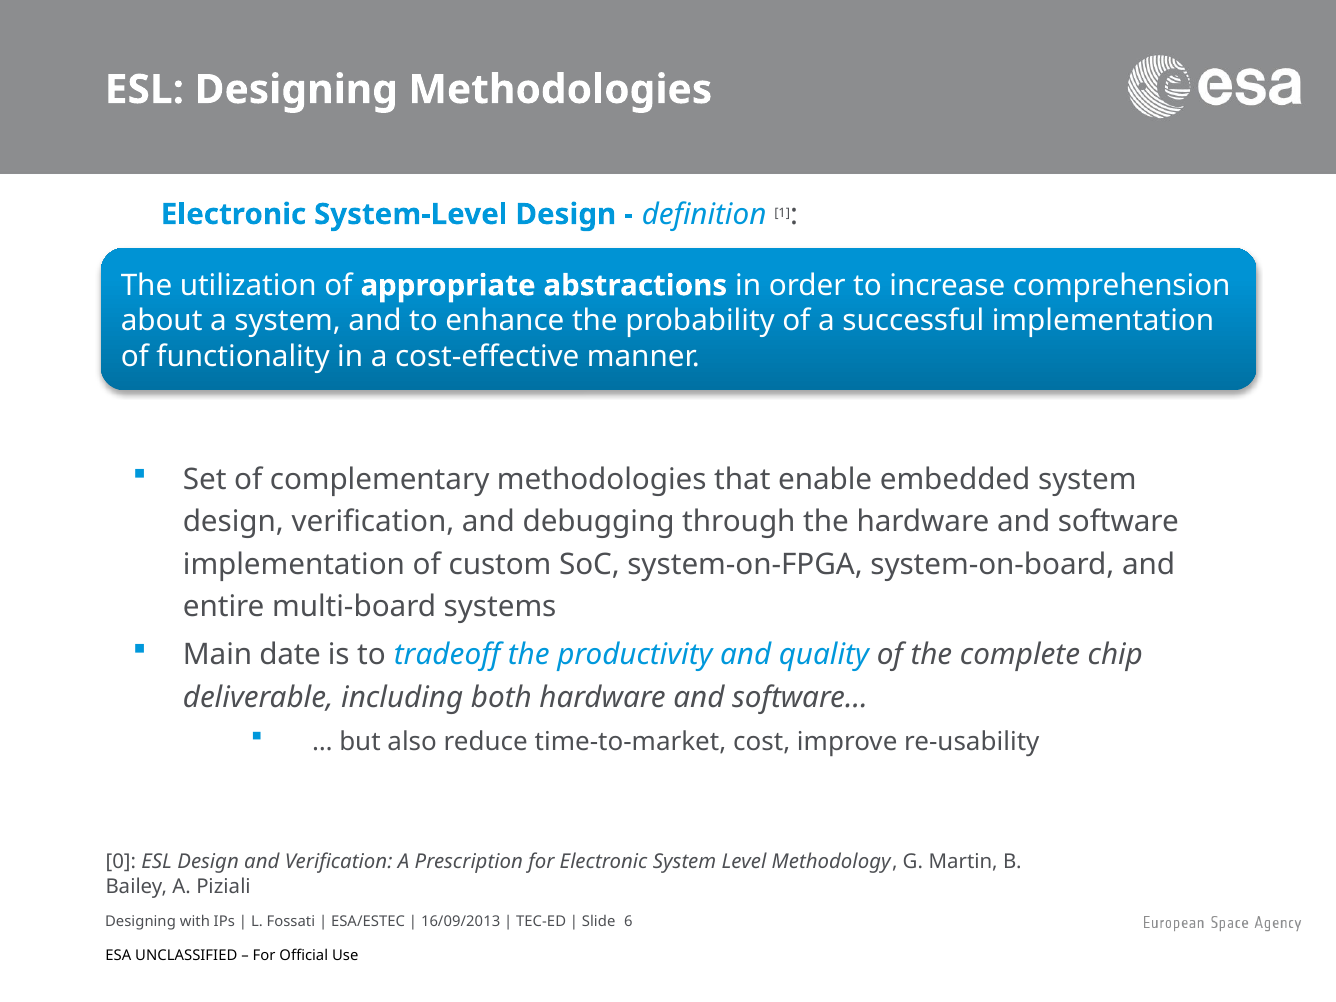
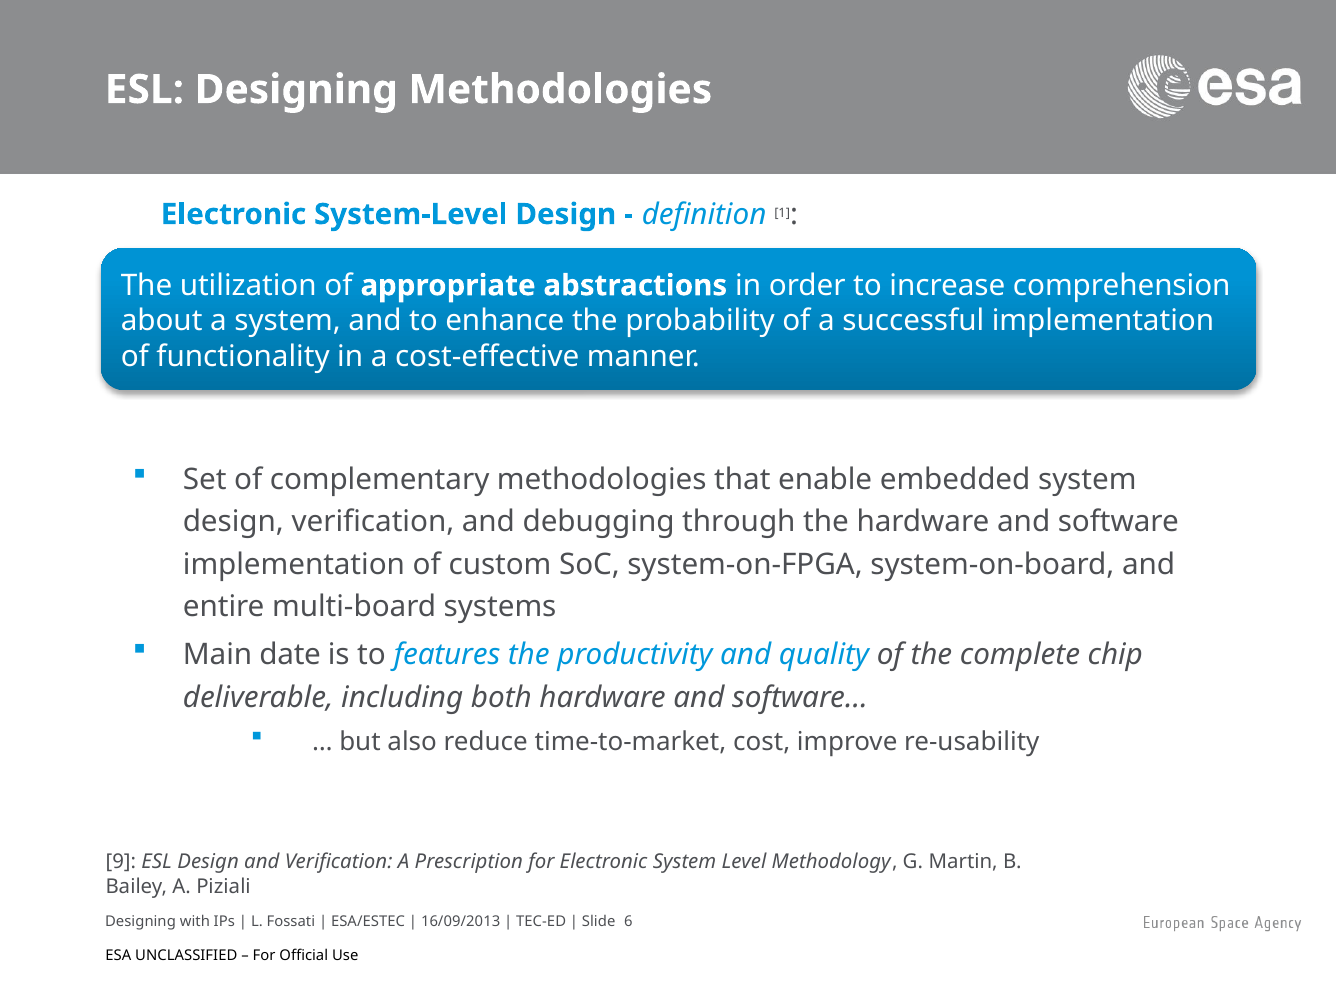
tradeoff: tradeoff -> features
0: 0 -> 9
